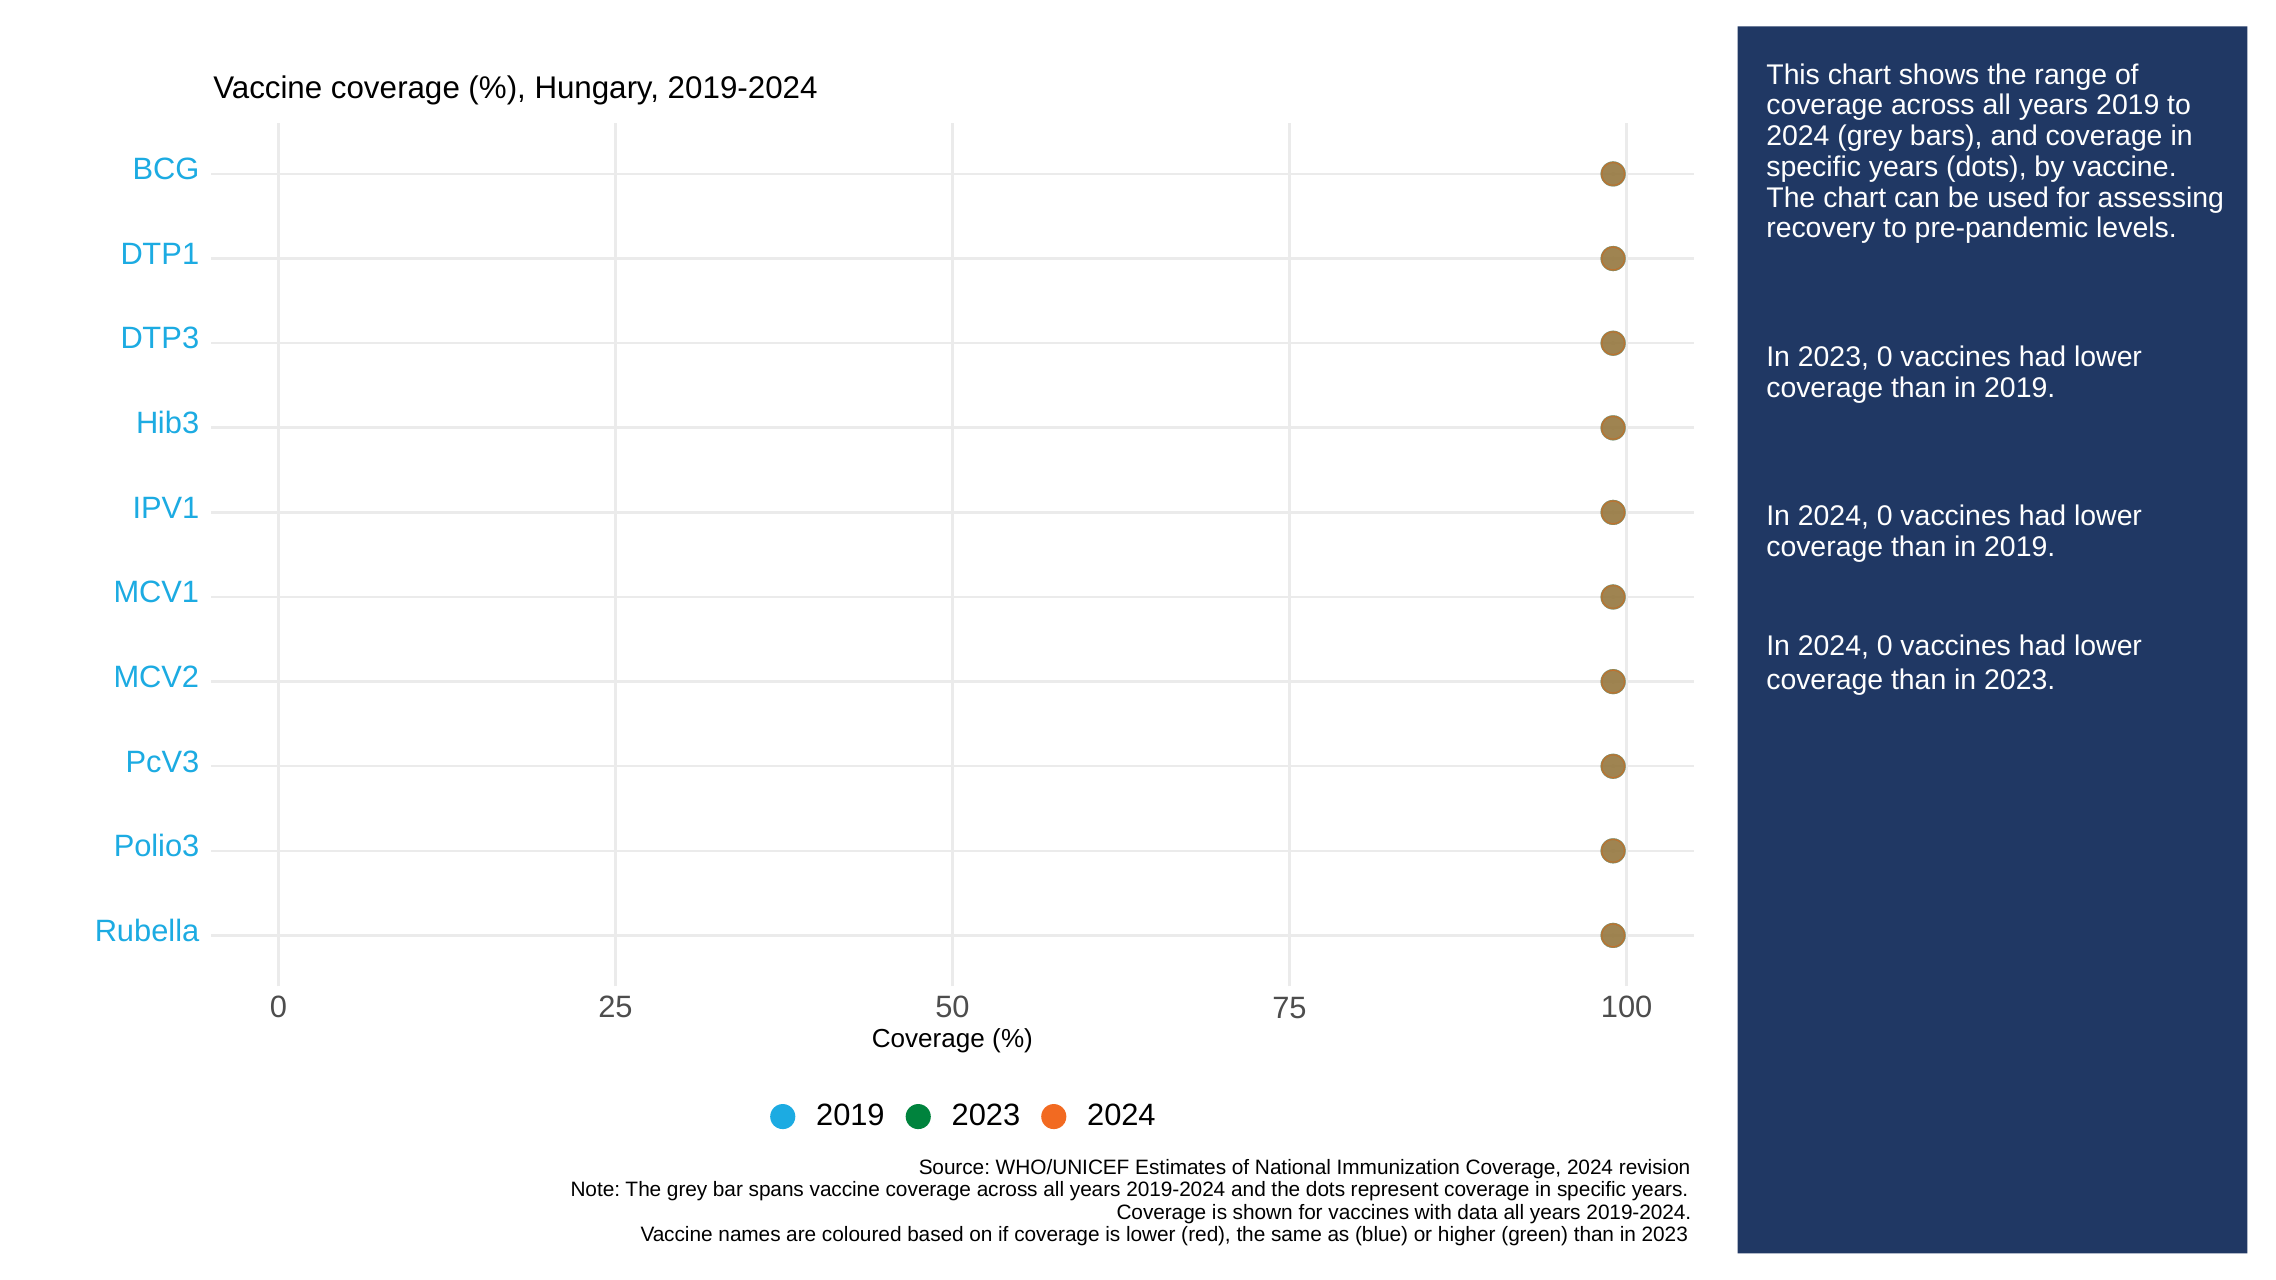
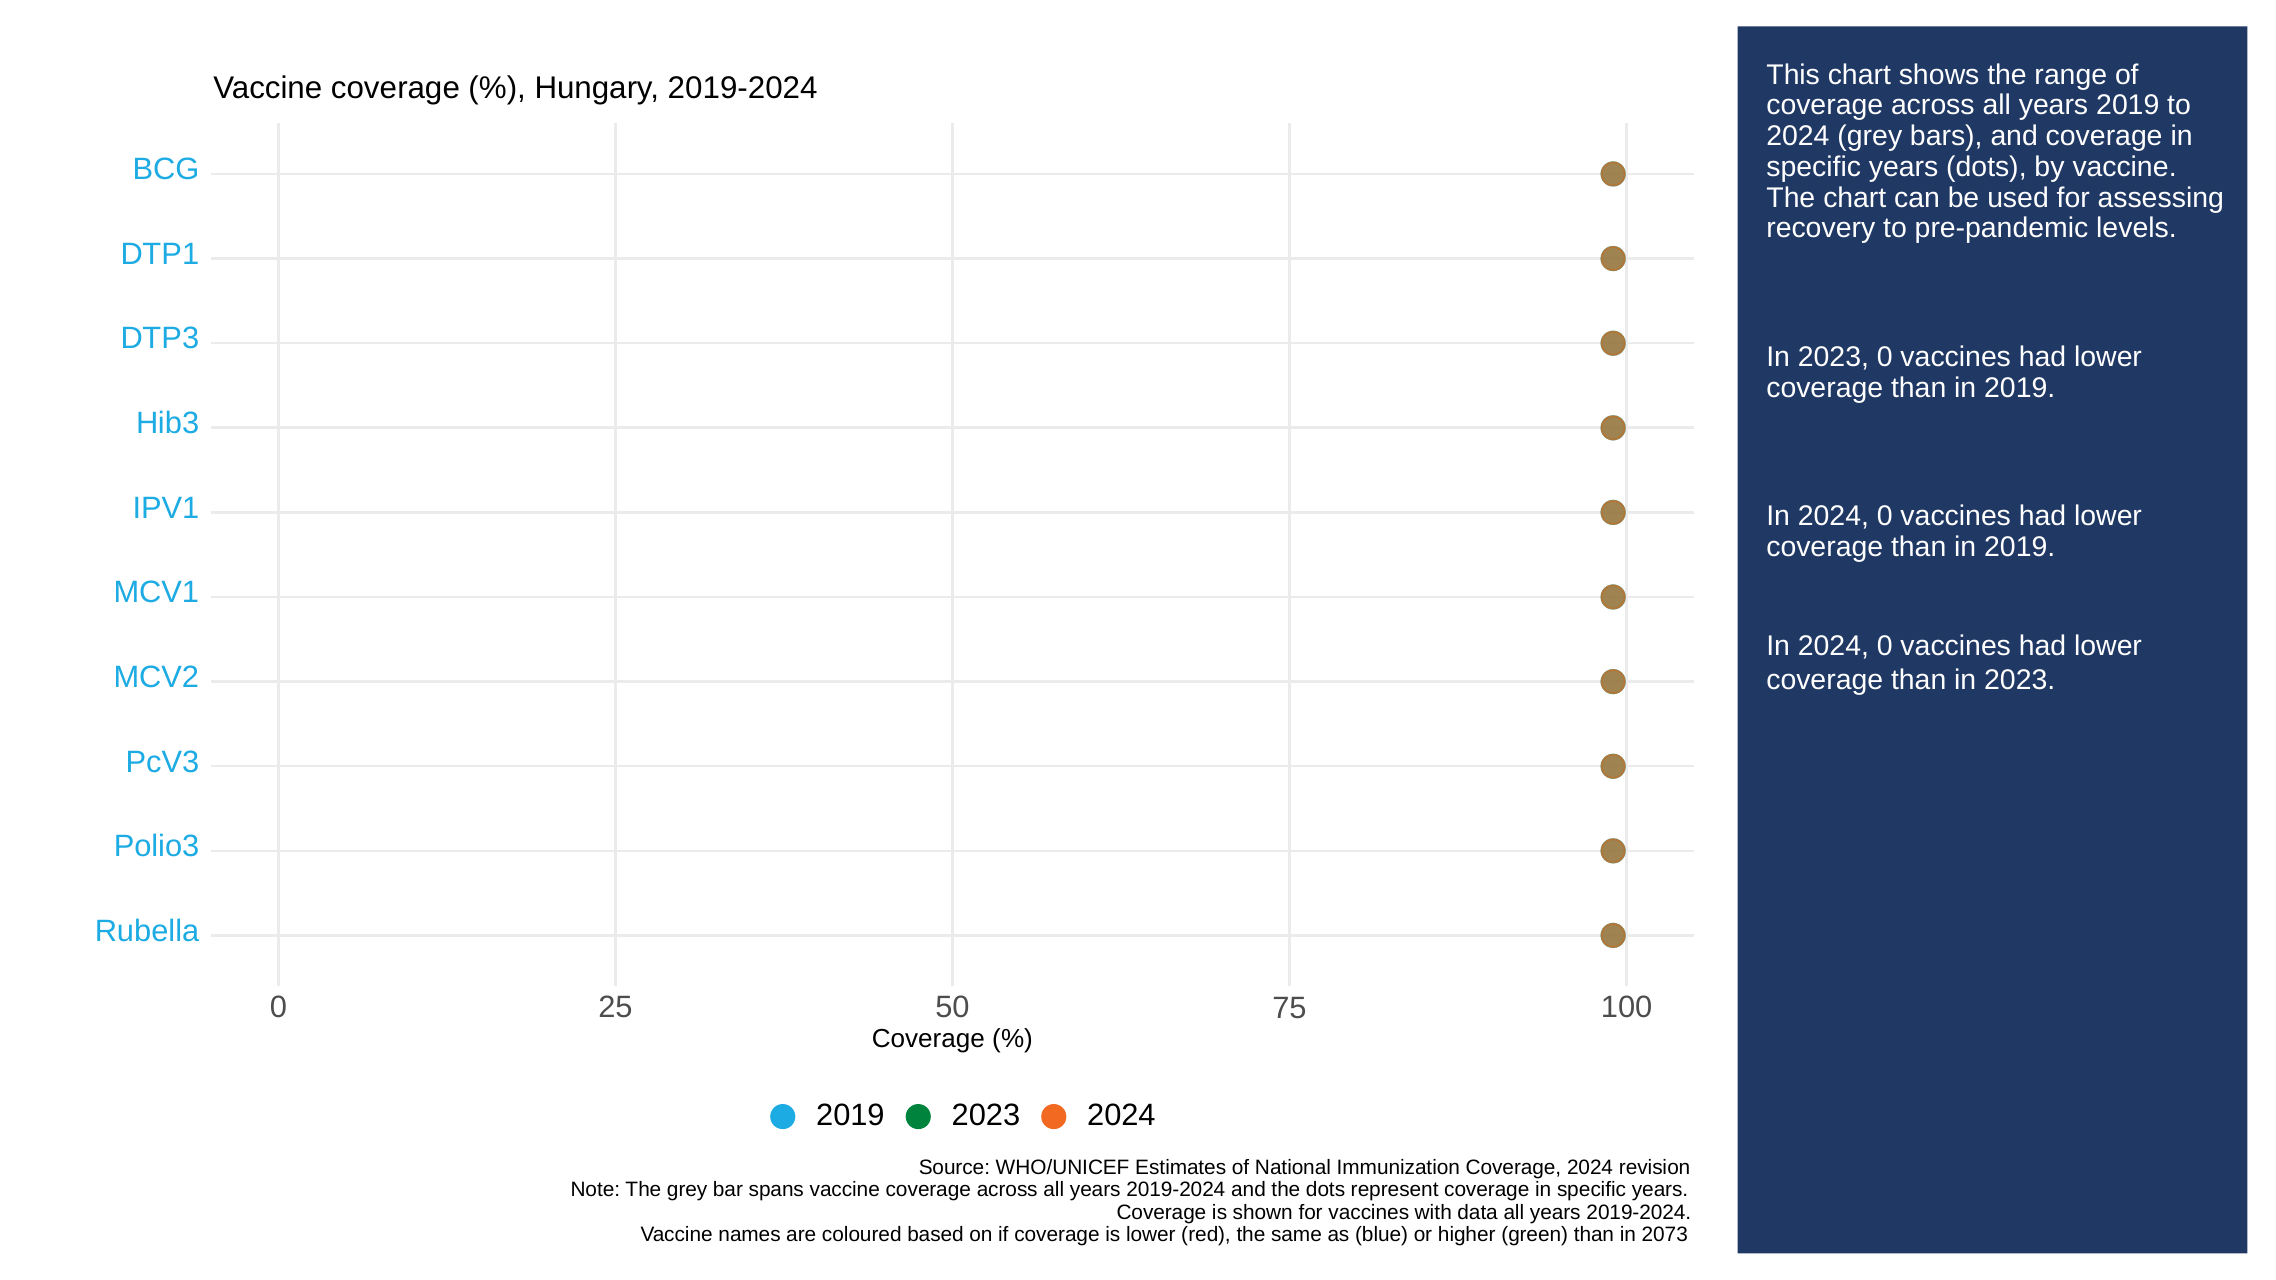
green than in 2023: 2023 -> 2073
